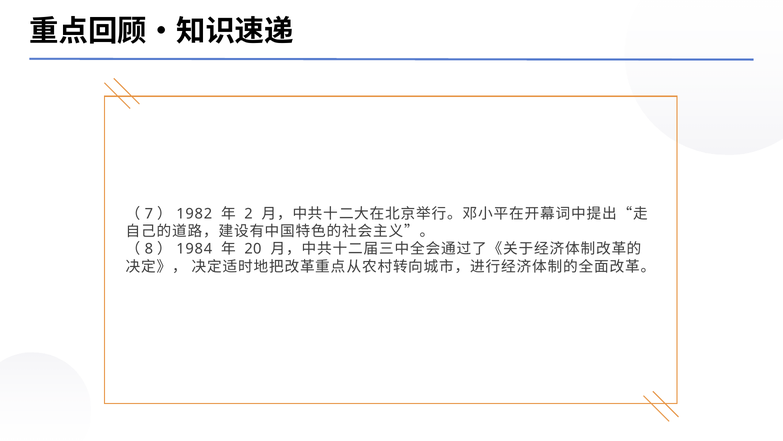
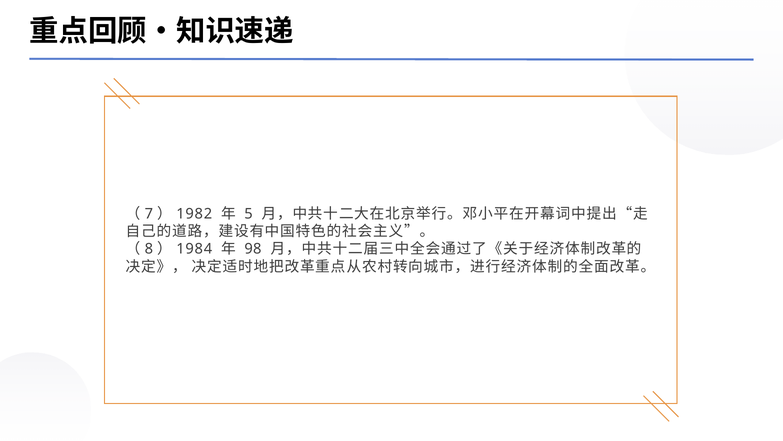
2: 2 -> 5
20: 20 -> 98
